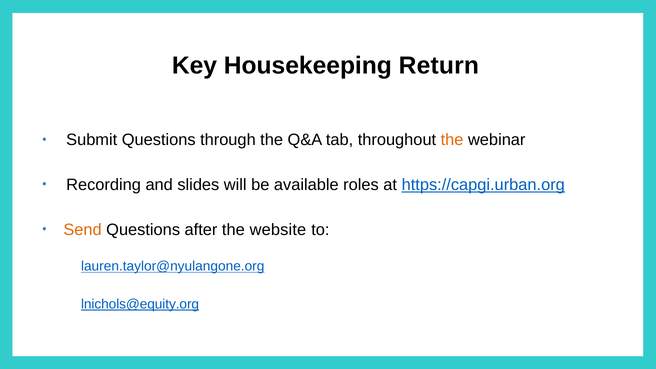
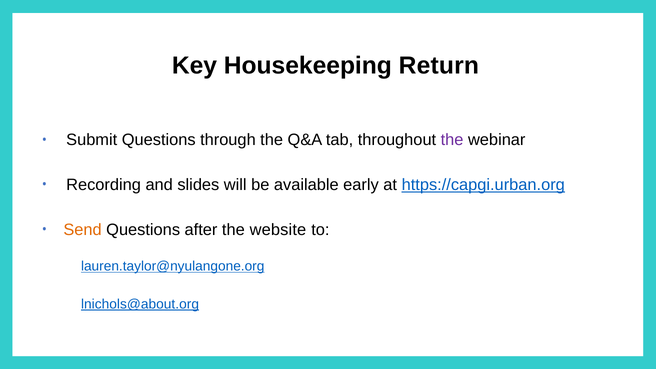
the at (452, 140) colour: orange -> purple
roles: roles -> early
lnichols@equity.org: lnichols@equity.org -> lnichols@about.org
